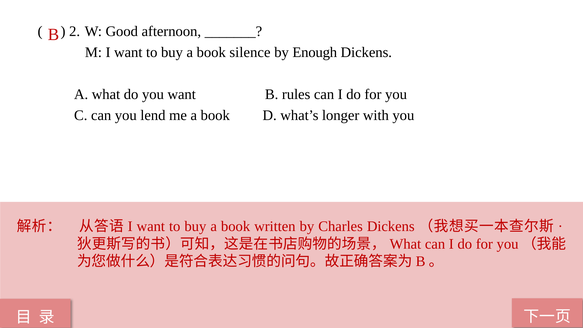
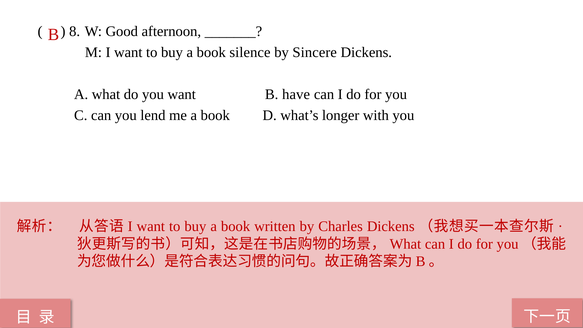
2: 2 -> 8
Enough: Enough -> Sincere
rules: rules -> have
